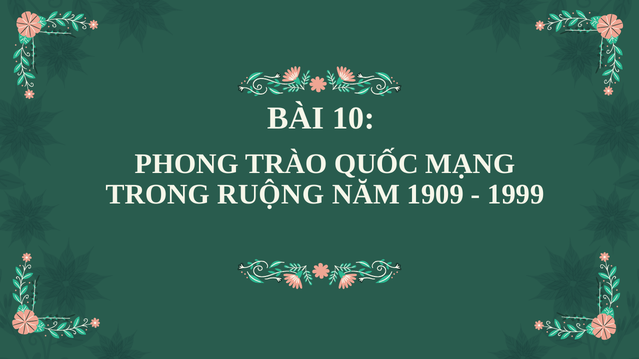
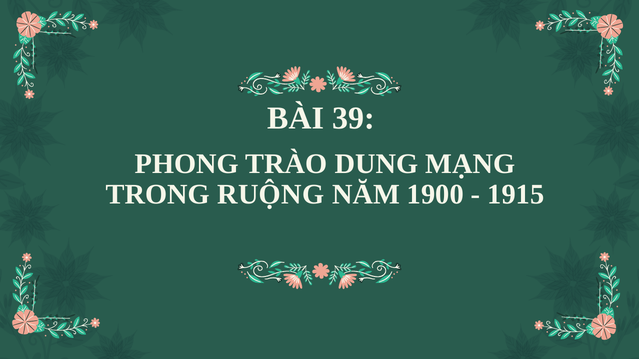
10: 10 -> 39
QUỐC: QUỐC -> DUNG
1909: 1909 -> 1900
1999: 1999 -> 1915
